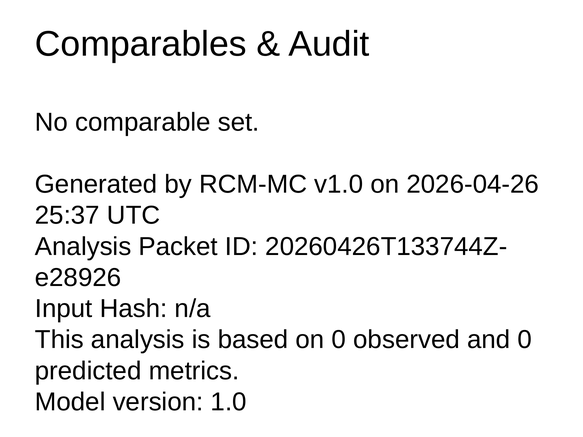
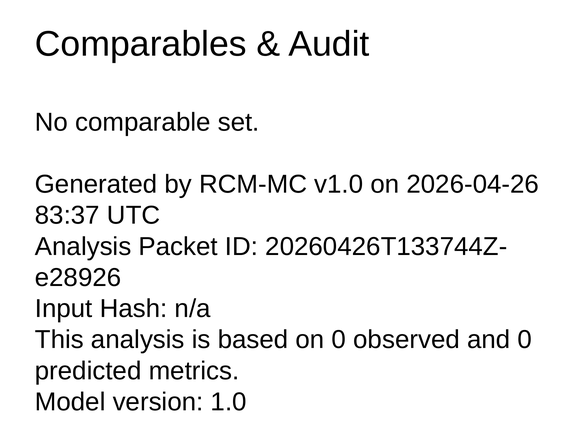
25:37: 25:37 -> 83:37
